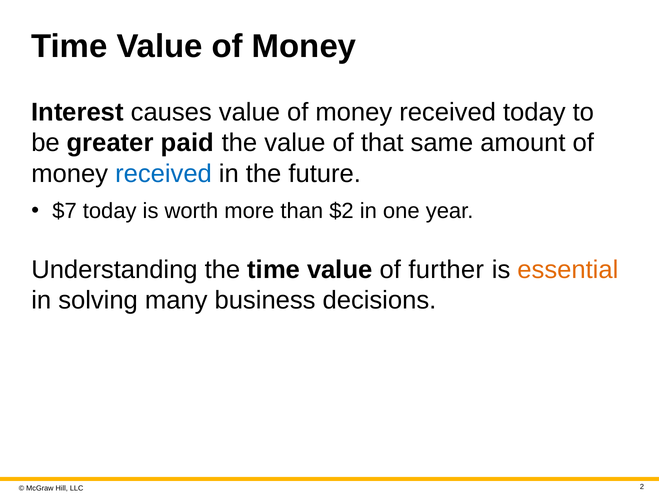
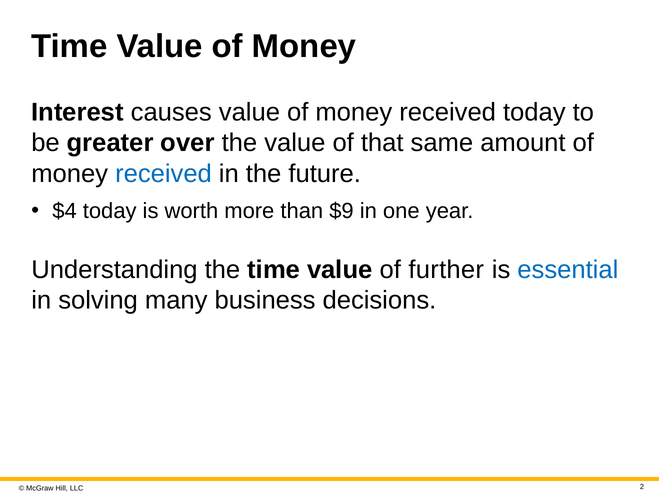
paid: paid -> over
$7: $7 -> $4
$2: $2 -> $9
essential colour: orange -> blue
